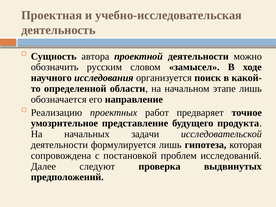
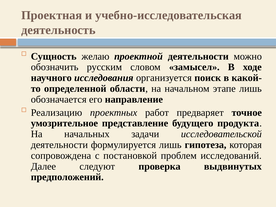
автора: автора -> желаю
